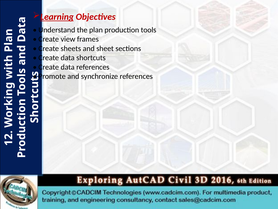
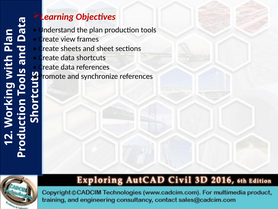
Learning underline: present -> none
